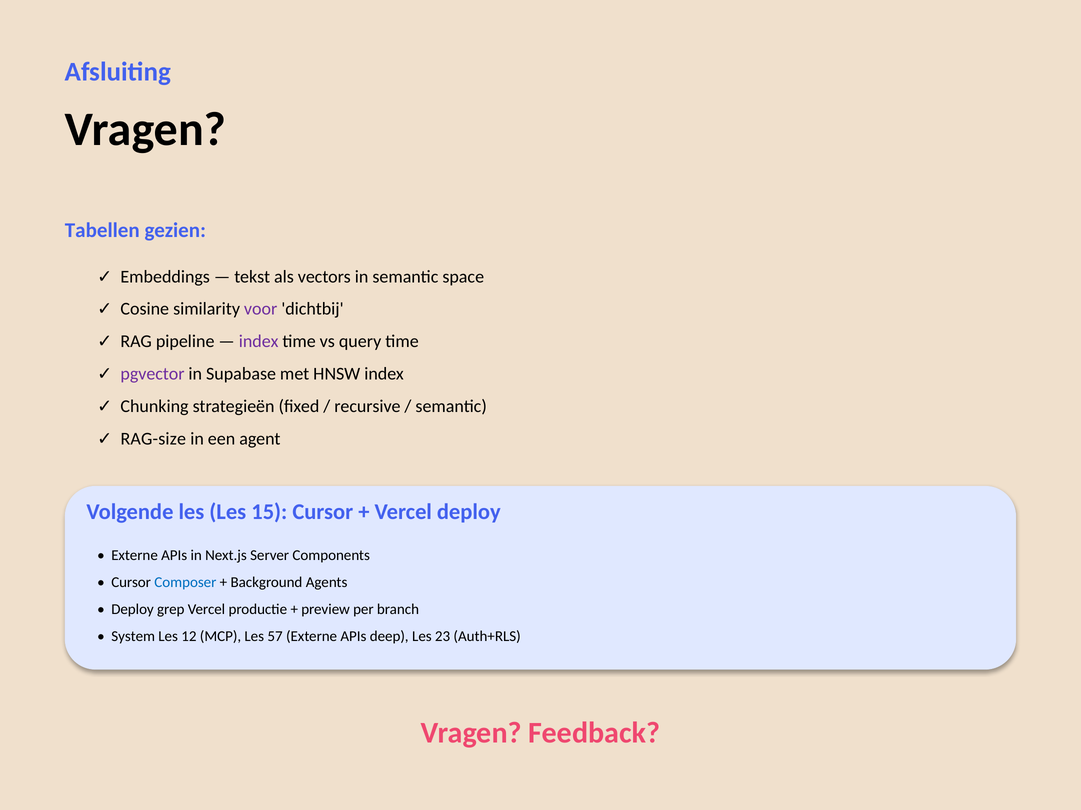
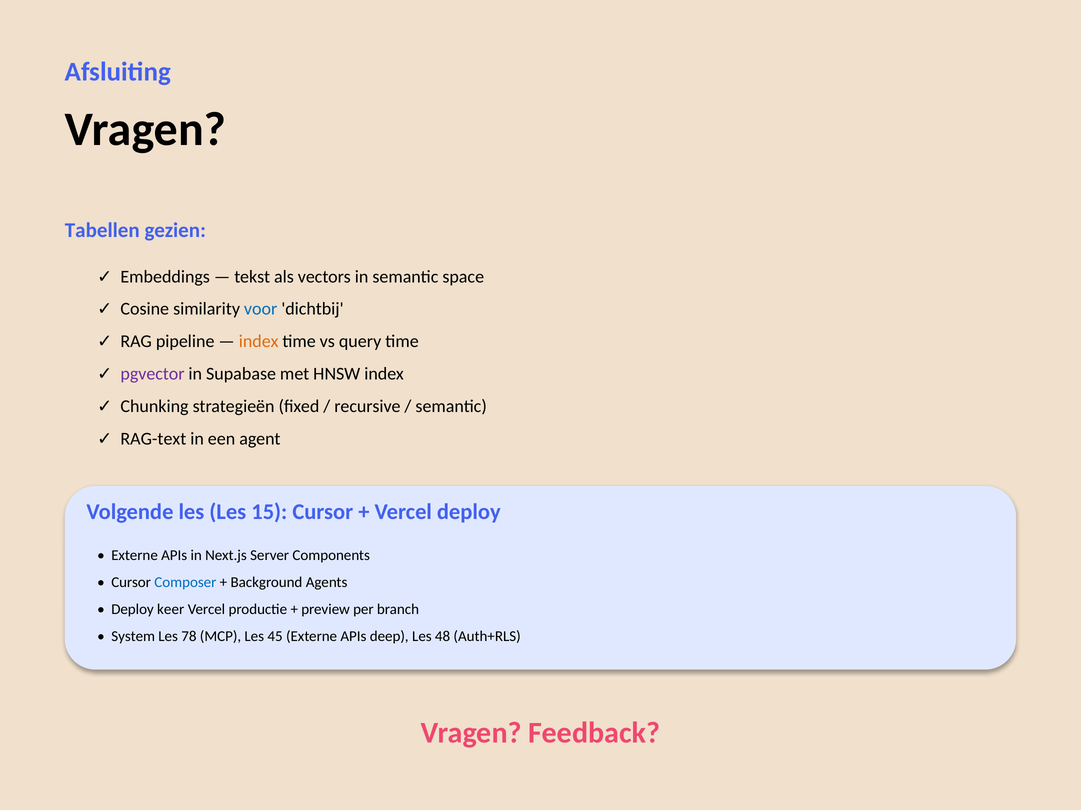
voor colour: purple -> blue
index at (259, 342) colour: purple -> orange
RAG-size: RAG-size -> RAG-text
grep: grep -> keer
12: 12 -> 78
57: 57 -> 45
23: 23 -> 48
